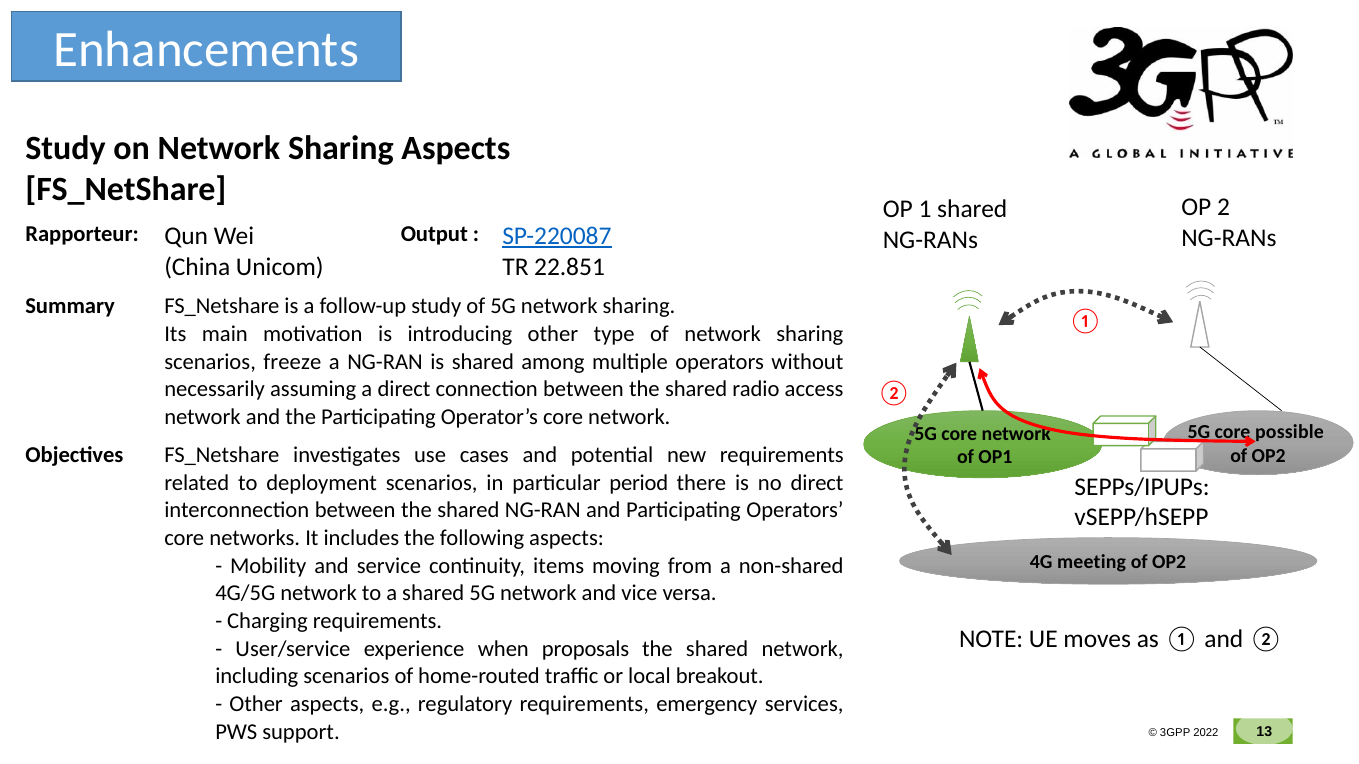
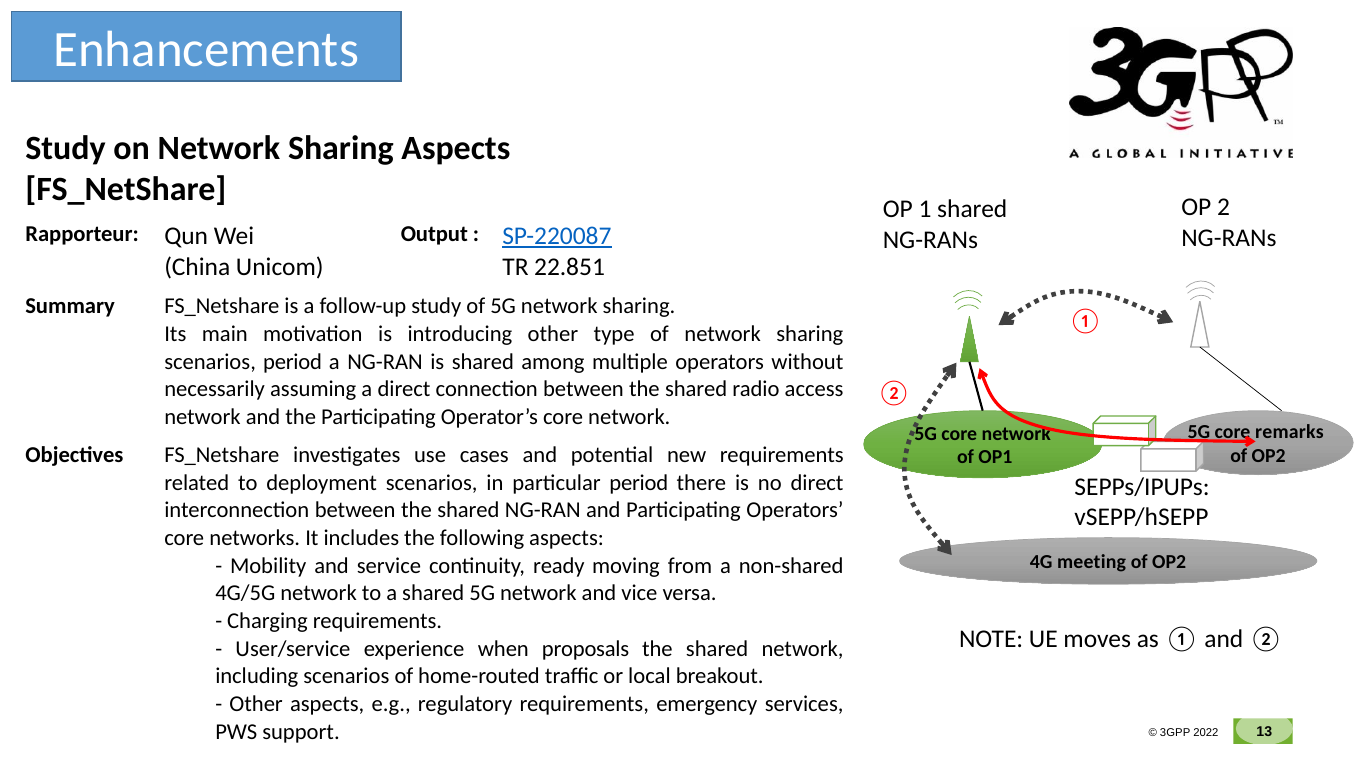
scenarios freeze: freeze -> period
possible: possible -> remarks
items: items -> ready
